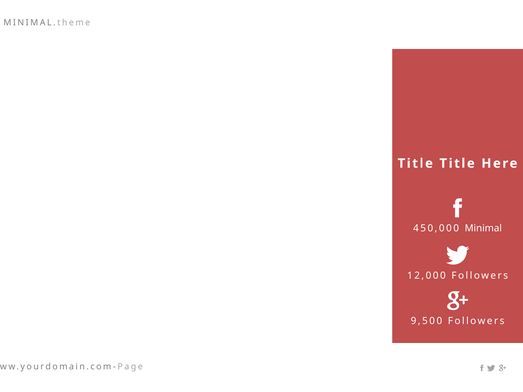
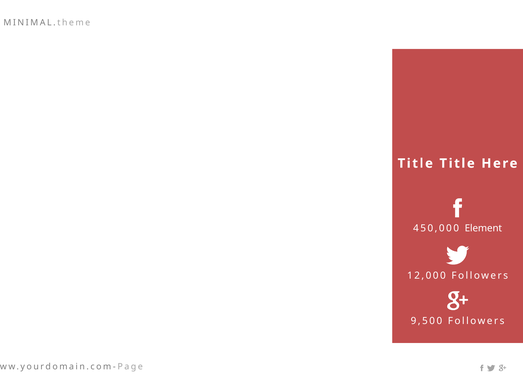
Minimal: Minimal -> Element
